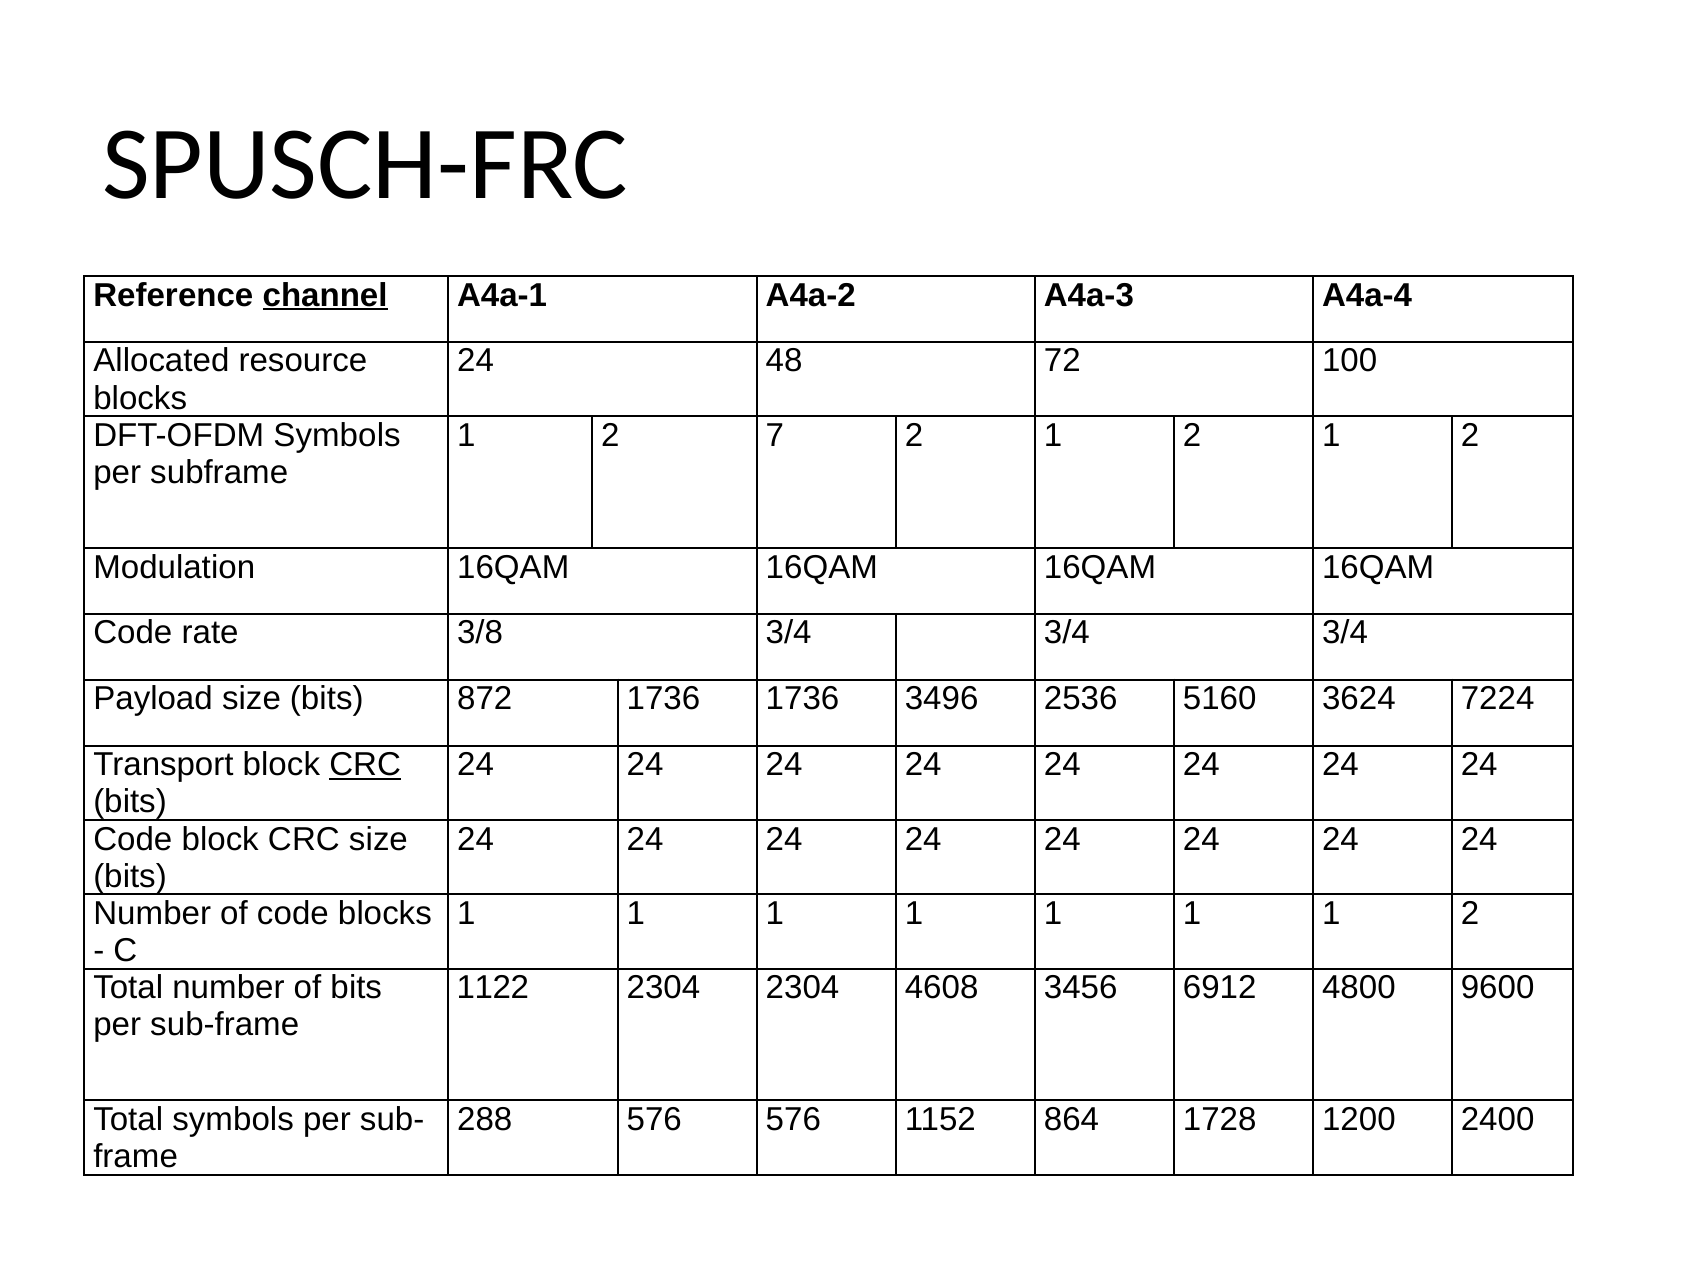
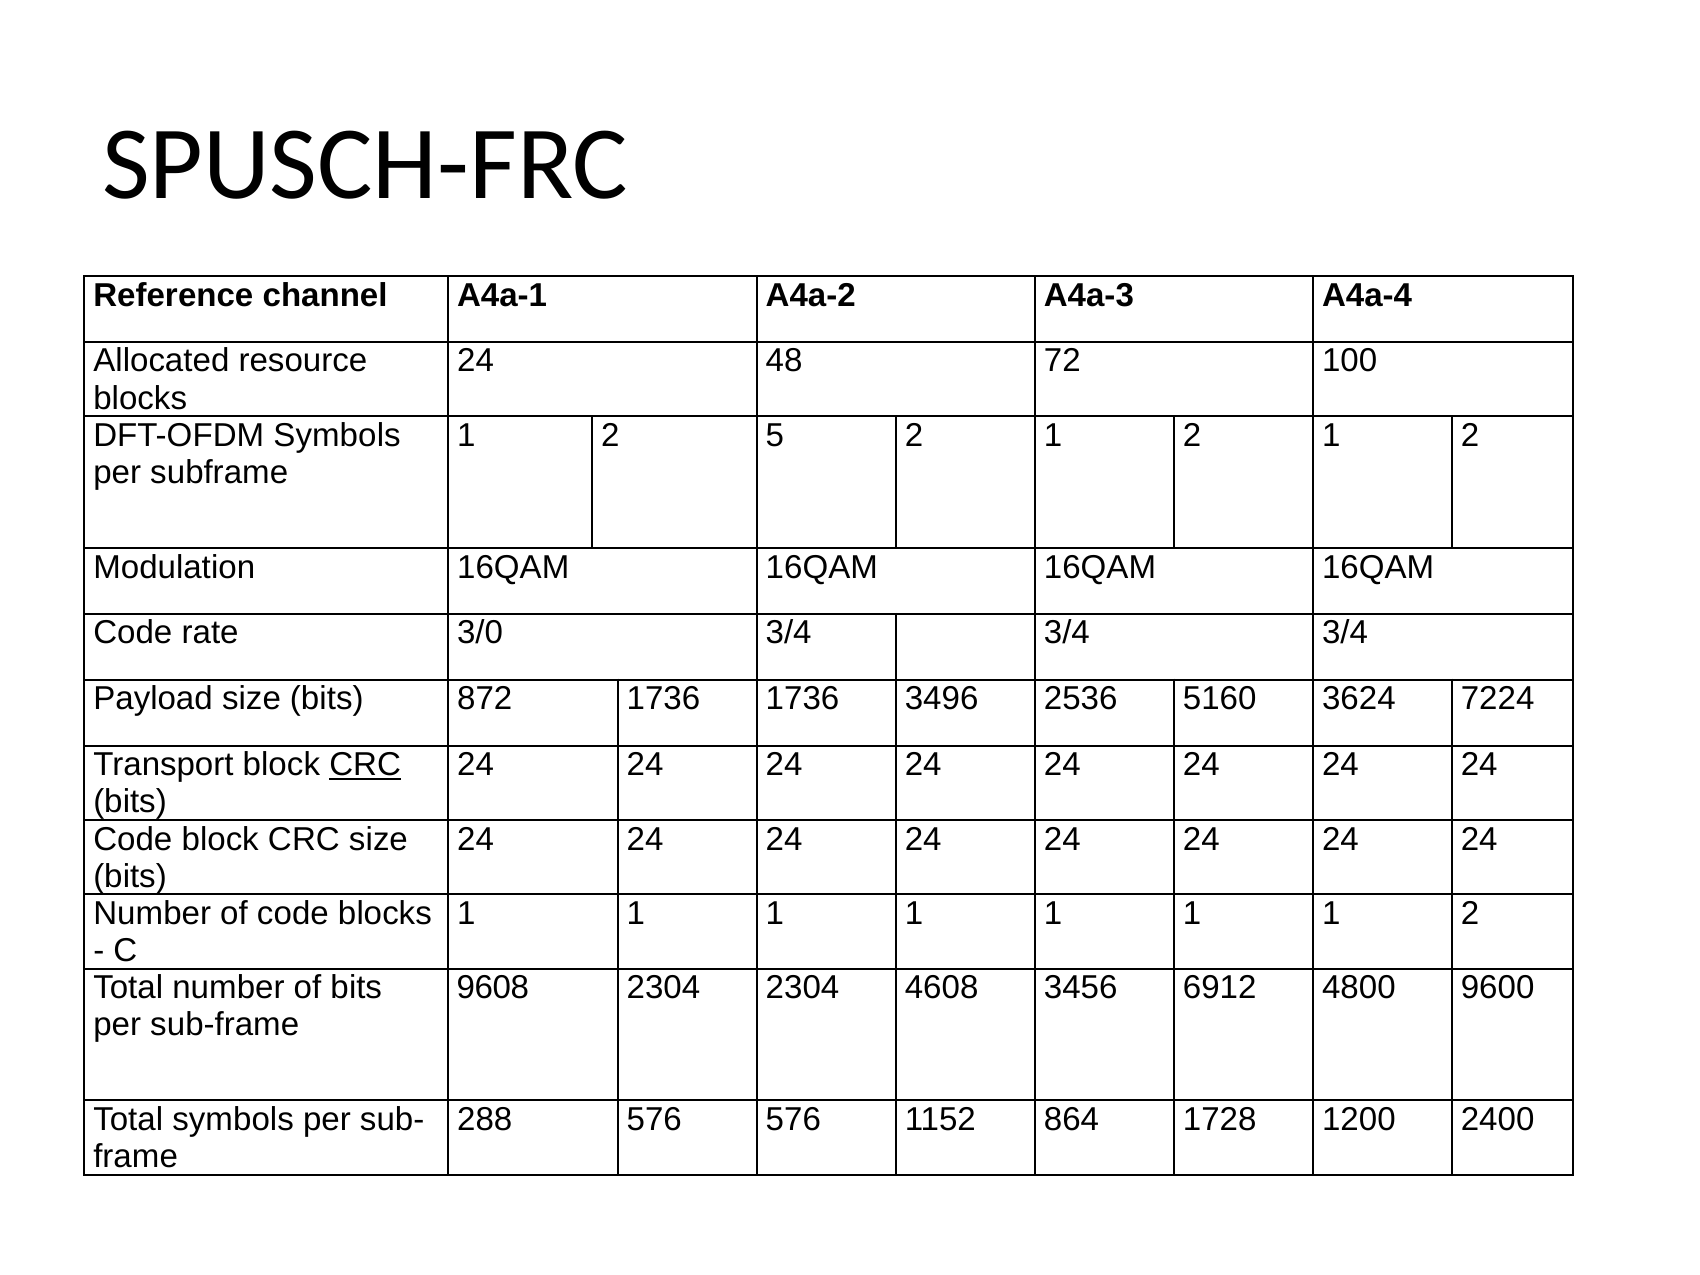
channel underline: present -> none
7: 7 -> 5
3/8: 3/8 -> 3/0
1122: 1122 -> 9608
